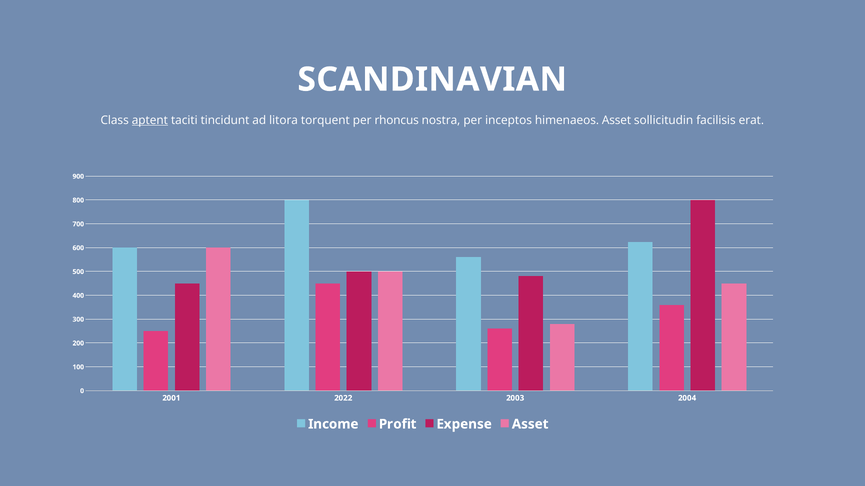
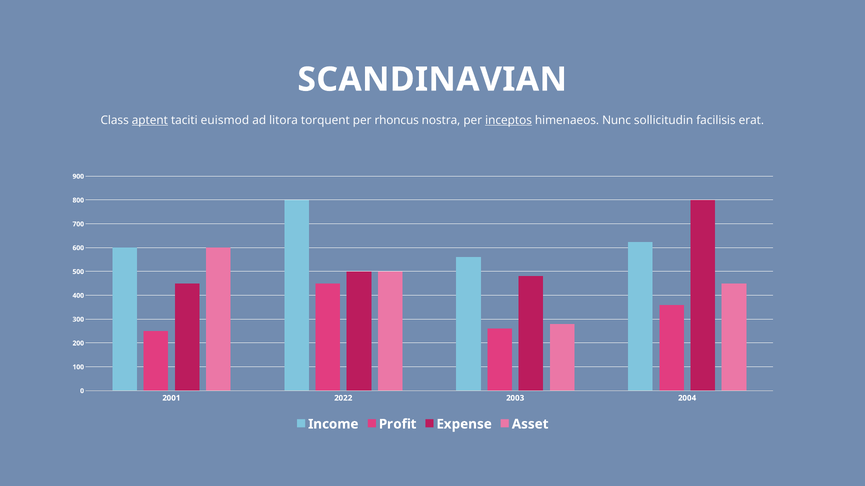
tincidunt: tincidunt -> euismod
inceptos underline: none -> present
himenaeos Asset: Asset -> Nunc
